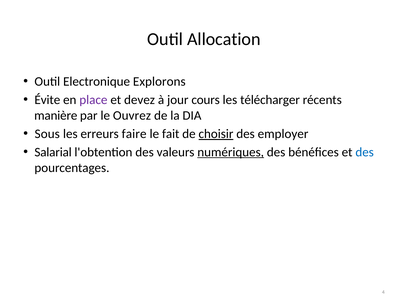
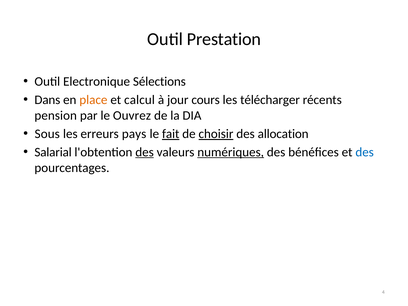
Allocation: Allocation -> Prestation
Explorons: Explorons -> Sélections
Évite: Évite -> Dans
place colour: purple -> orange
devez: devez -> calcul
manière: manière -> pension
faire: faire -> pays
fait underline: none -> present
employer: employer -> allocation
des at (145, 152) underline: none -> present
